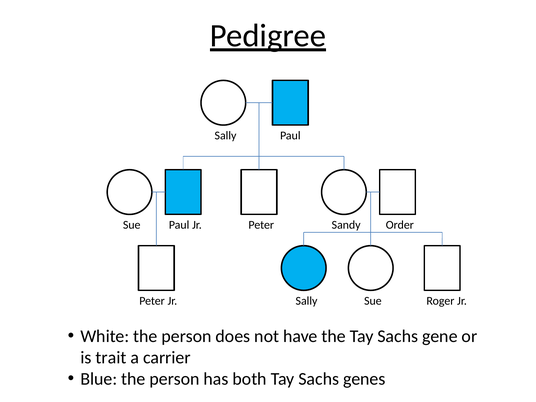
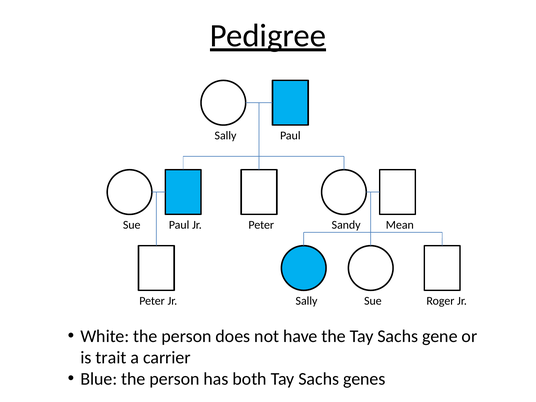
Order: Order -> Mean
